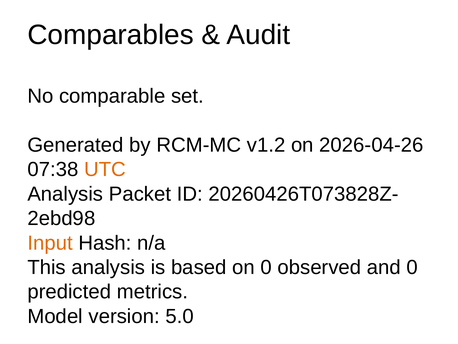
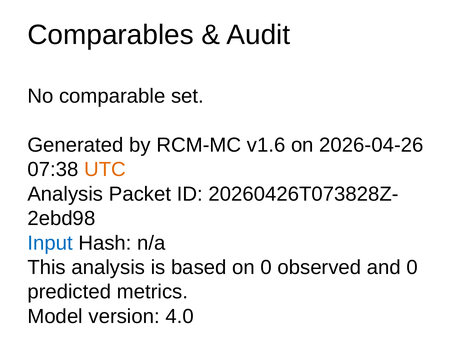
v1.2: v1.2 -> v1.6
Input colour: orange -> blue
5.0: 5.0 -> 4.0
